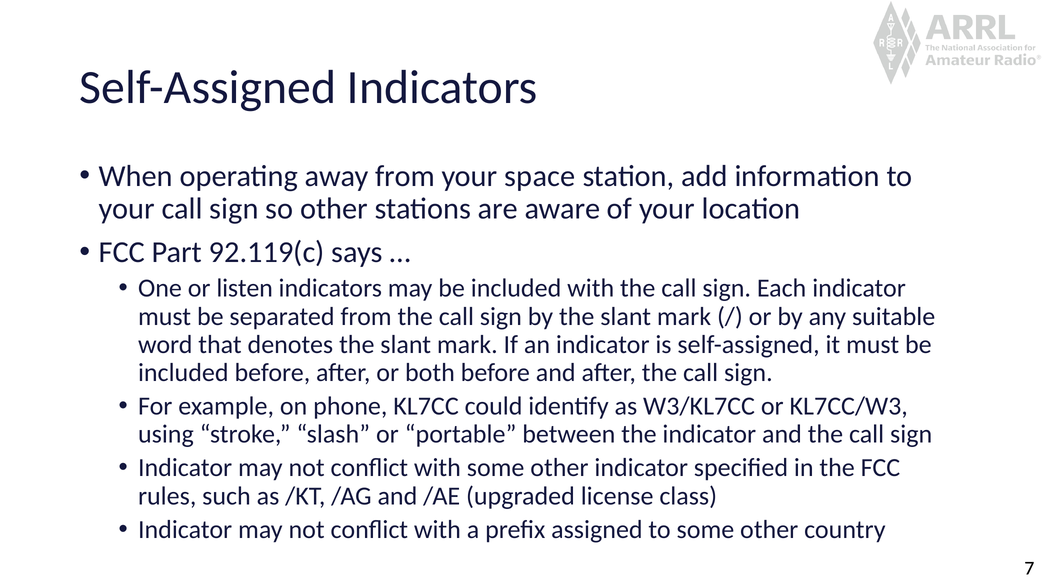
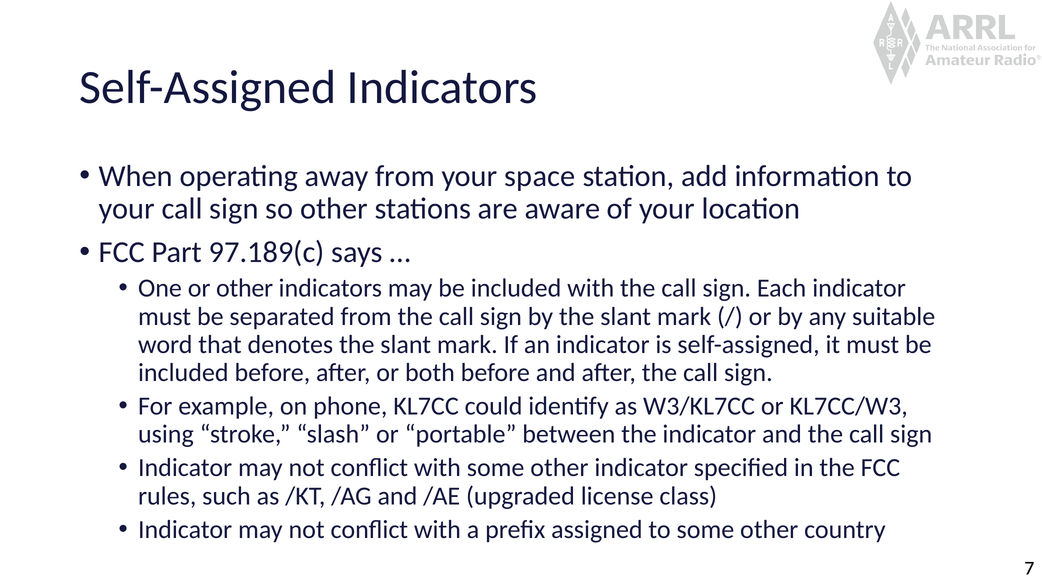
92.119(c: 92.119(c -> 97.189(c
or listen: listen -> other
